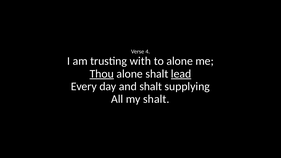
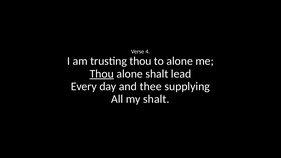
trusting with: with -> thou
lead underline: present -> none
and shalt: shalt -> thee
